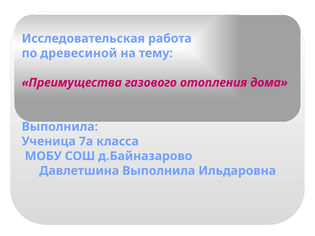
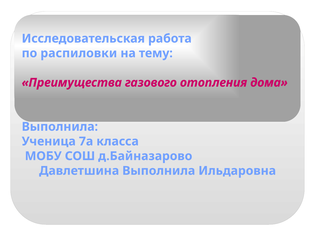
древесиной: древесиной -> распиловки
